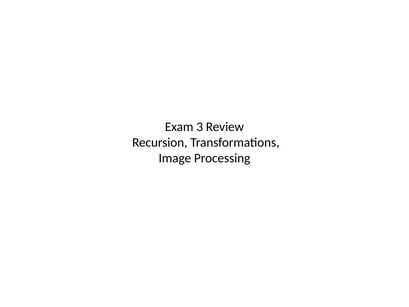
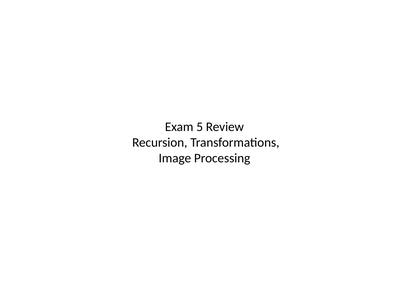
3: 3 -> 5
